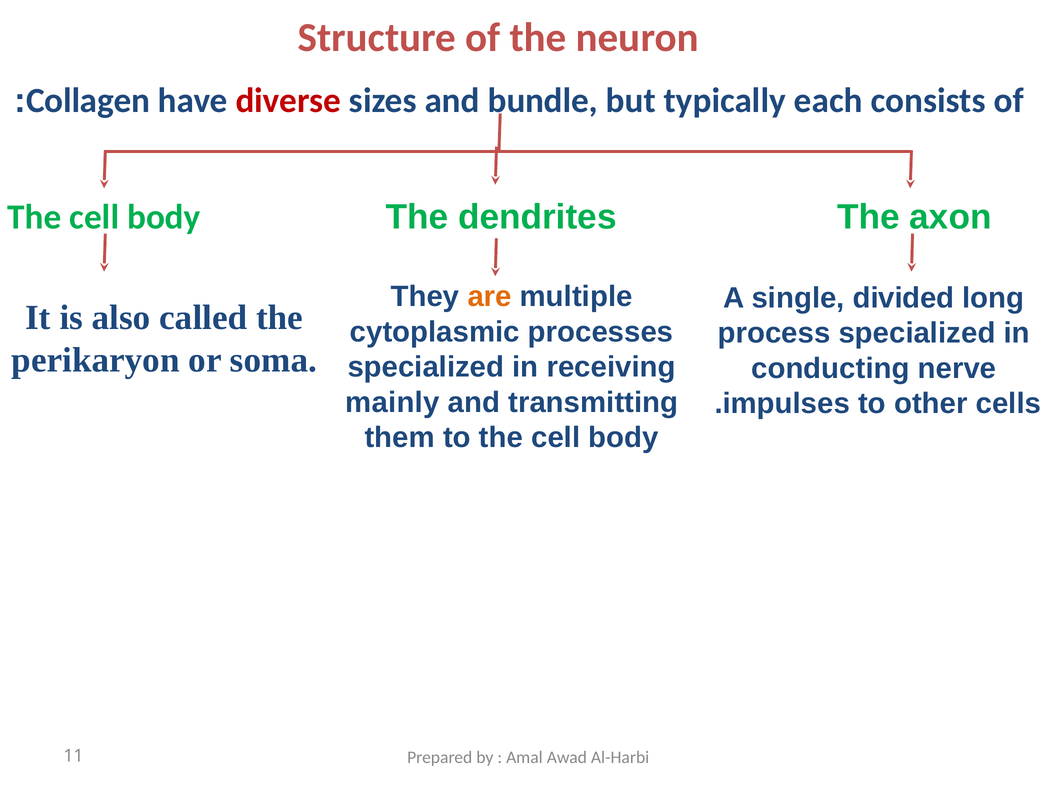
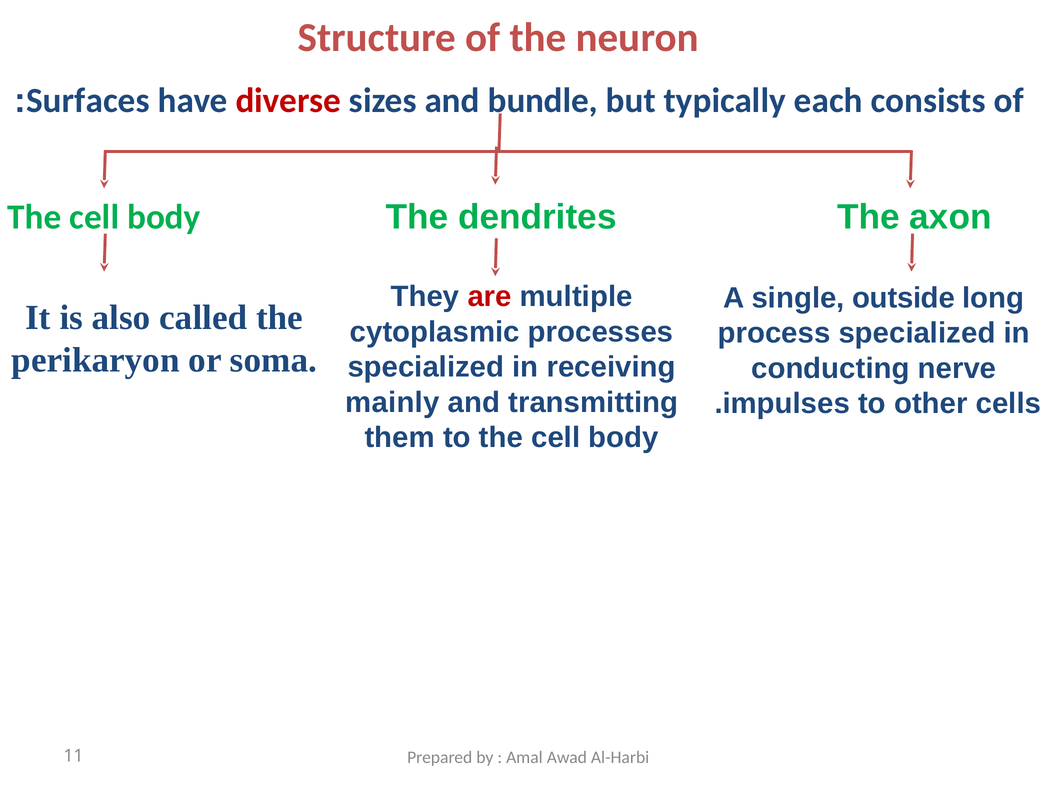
Collagen: Collagen -> Surfaces
are colour: orange -> red
divided: divided -> outside
